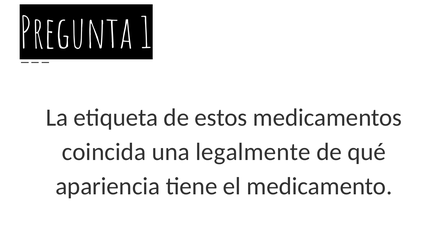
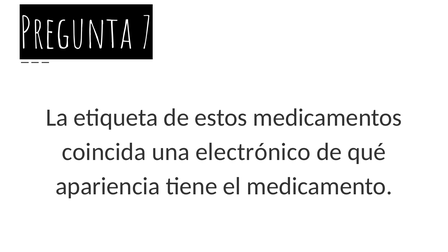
1: 1 -> 7
legalmente: legalmente -> electrónico
